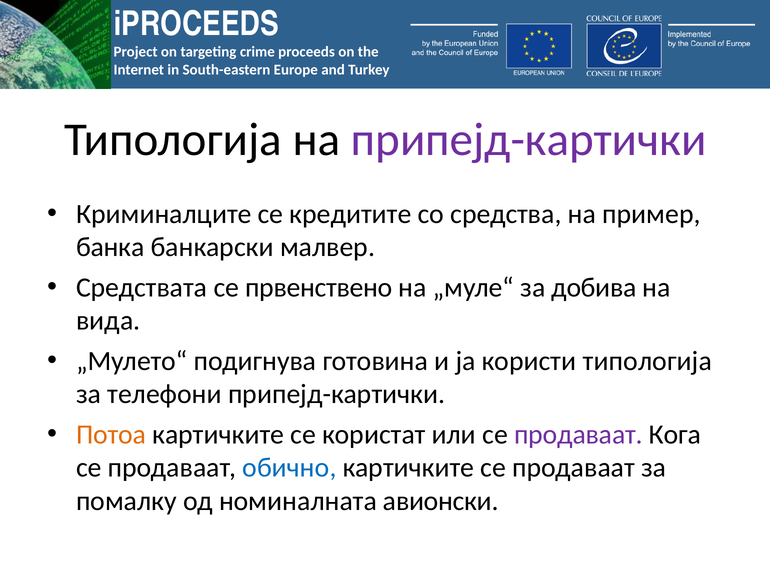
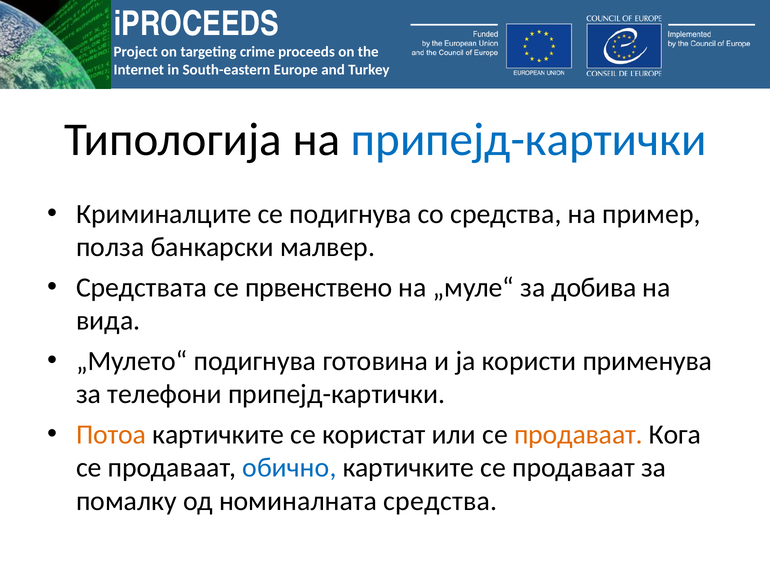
припејд-картички at (529, 140) colour: purple -> blue
се кредитите: кредитите -> подигнува
банка: банка -> полза
користи типологија: типологија -> применува
продаваат at (578, 435) colour: purple -> orange
номиналната авионски: авионски -> средства
